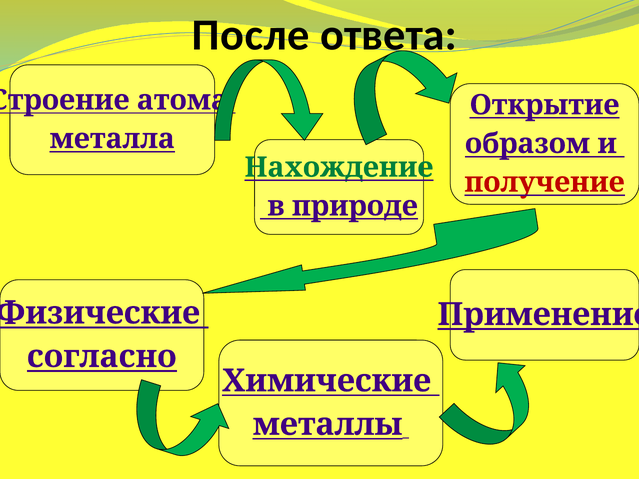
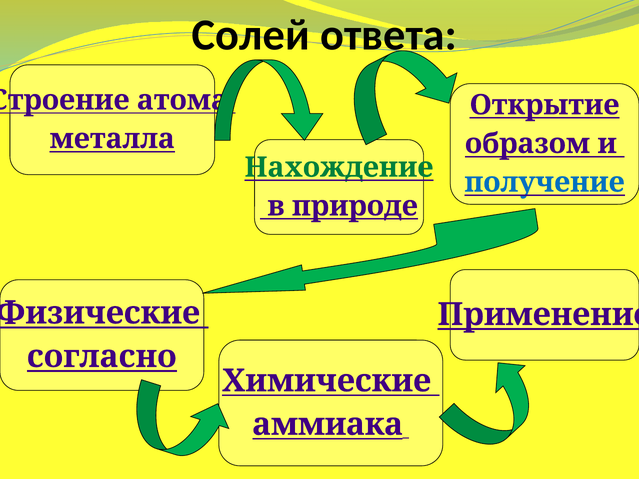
После: После -> Солей
получение colour: red -> blue
металлы: металлы -> аммиака
